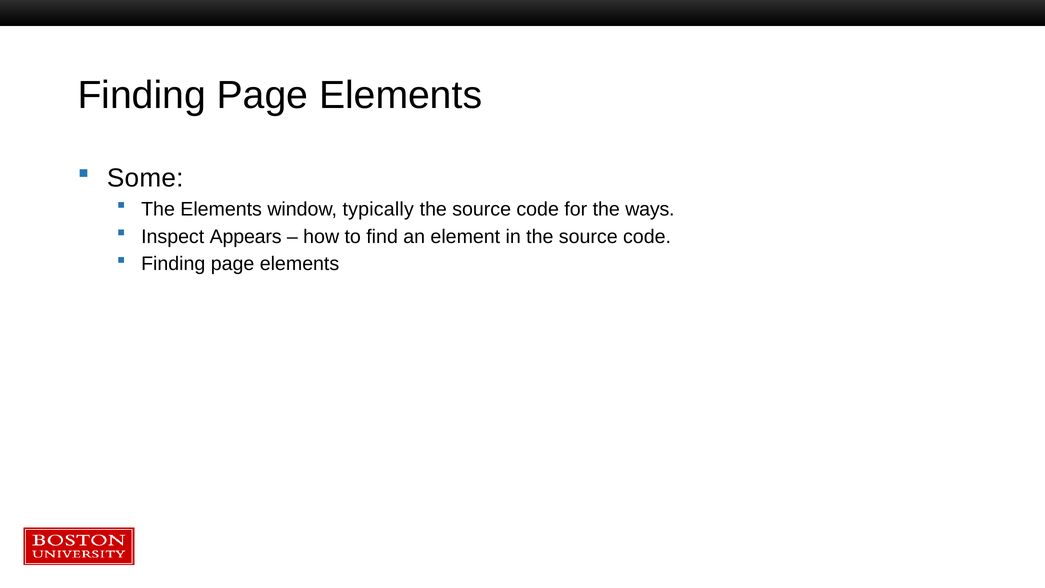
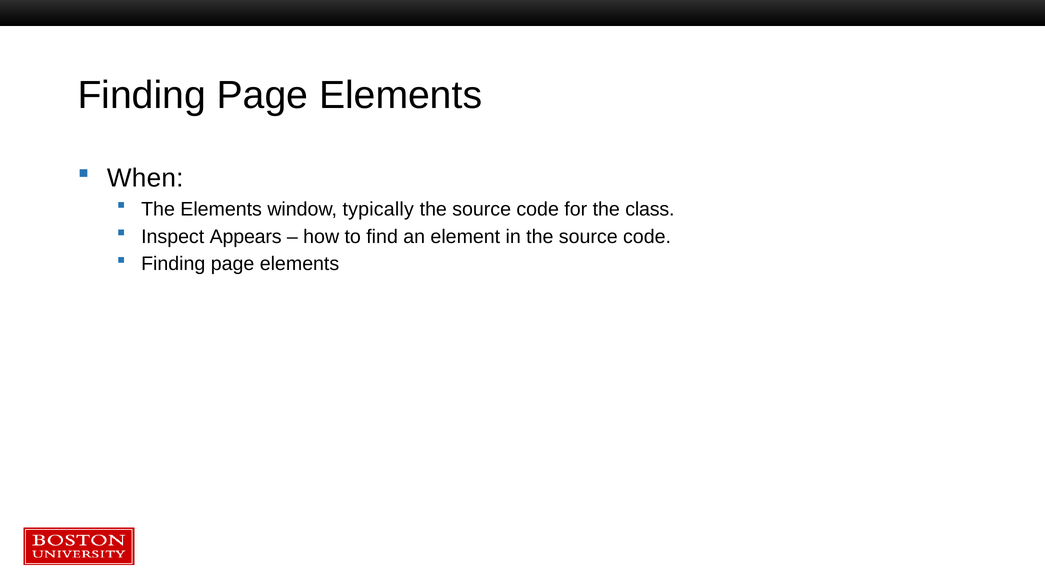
Some: Some -> When
ways: ways -> class
